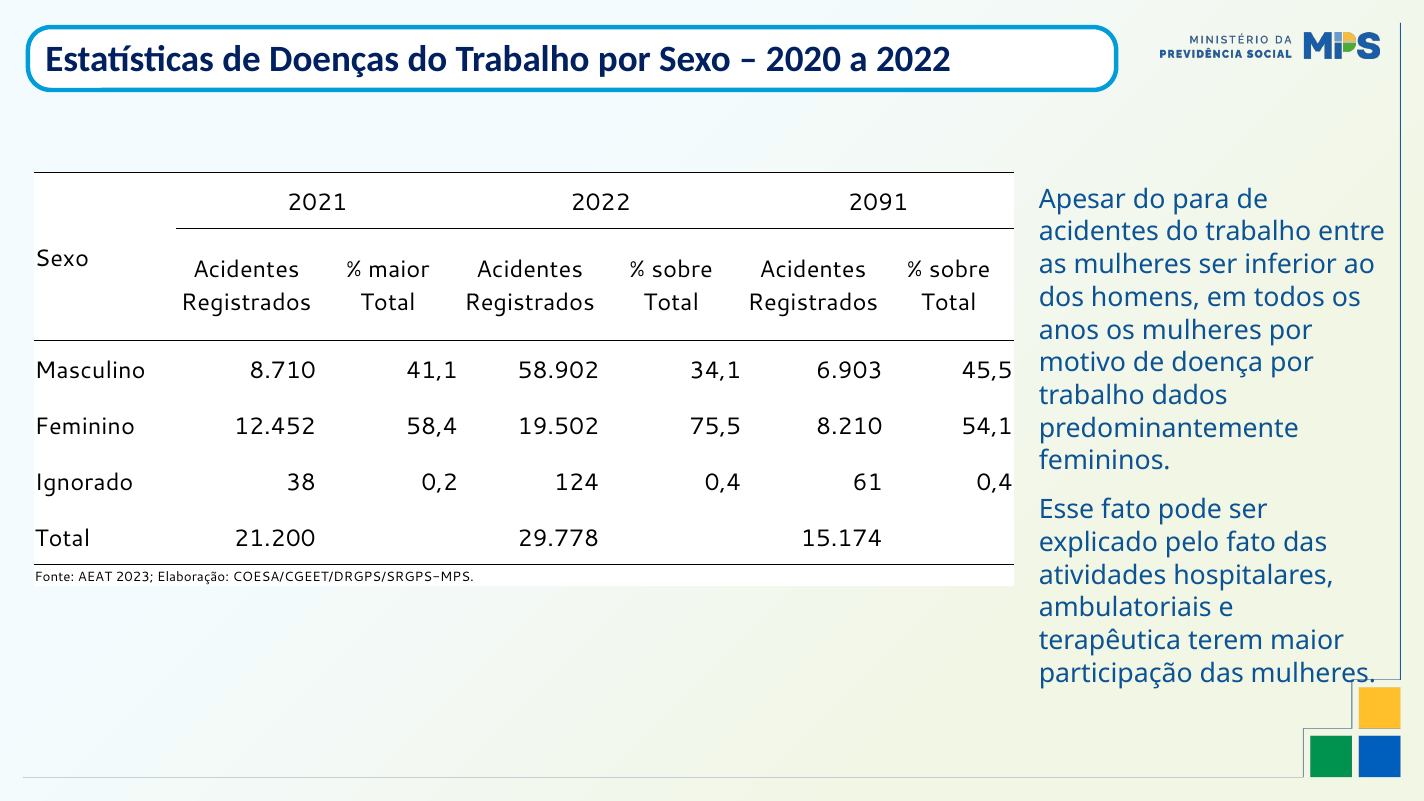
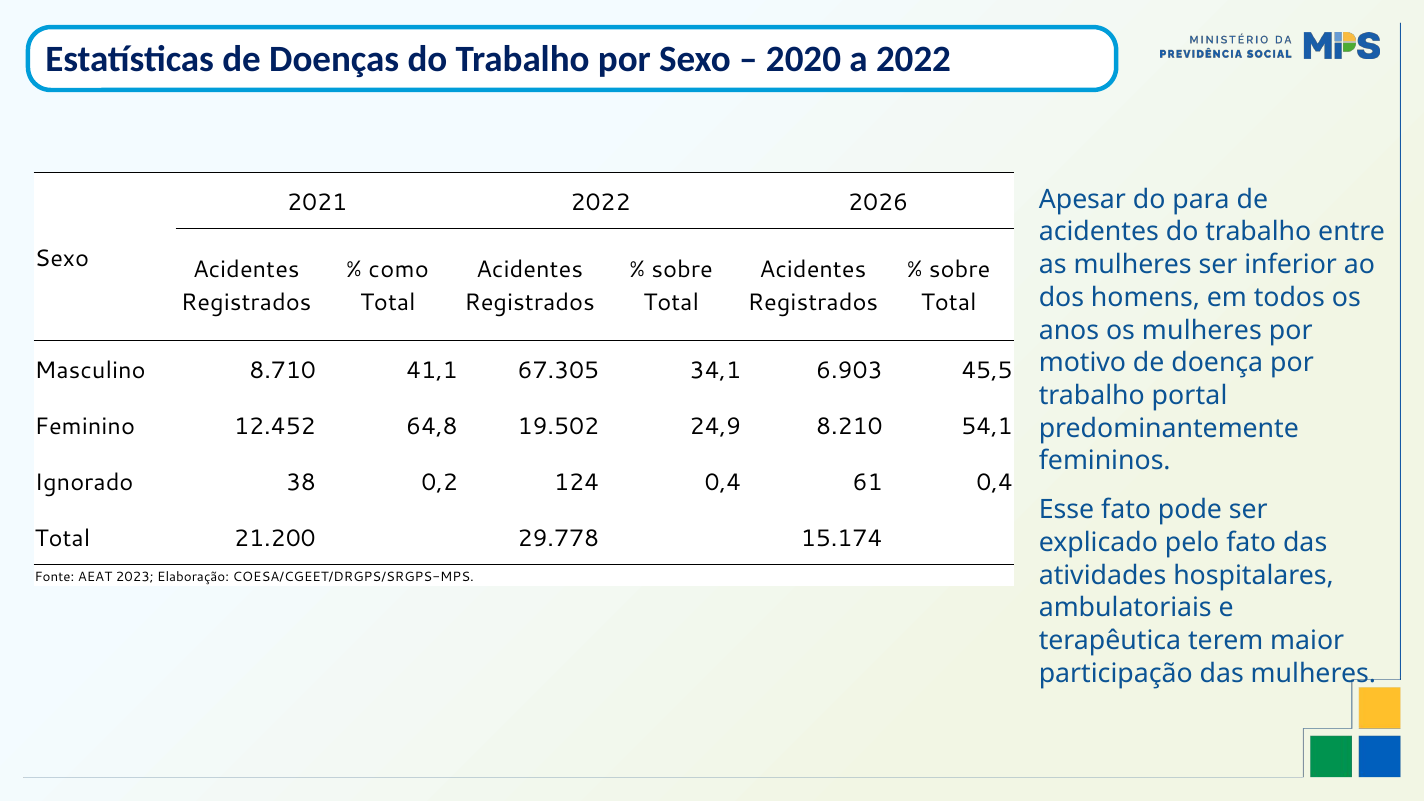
2091: 2091 -> 2026
maior at (399, 270): maior -> como
58.902: 58.902 -> 67.305
dados: dados -> portal
58,4: 58,4 -> 64,8
75,5: 75,5 -> 24,9
